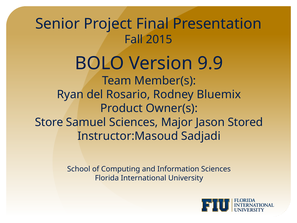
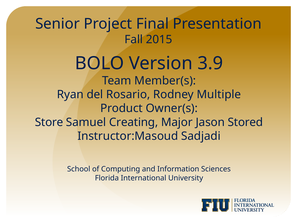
9.9: 9.9 -> 3.9
Bluemix: Bluemix -> Multiple
Samuel Sciences: Sciences -> Creating
